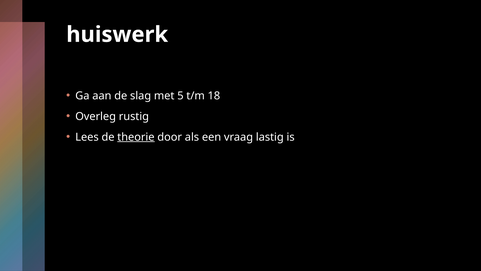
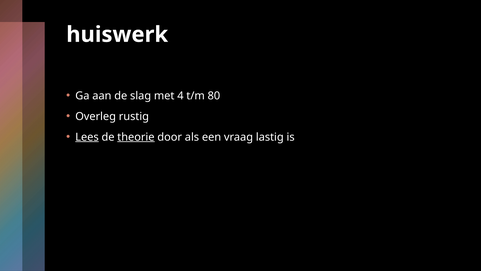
5: 5 -> 4
18: 18 -> 80
Lees underline: none -> present
